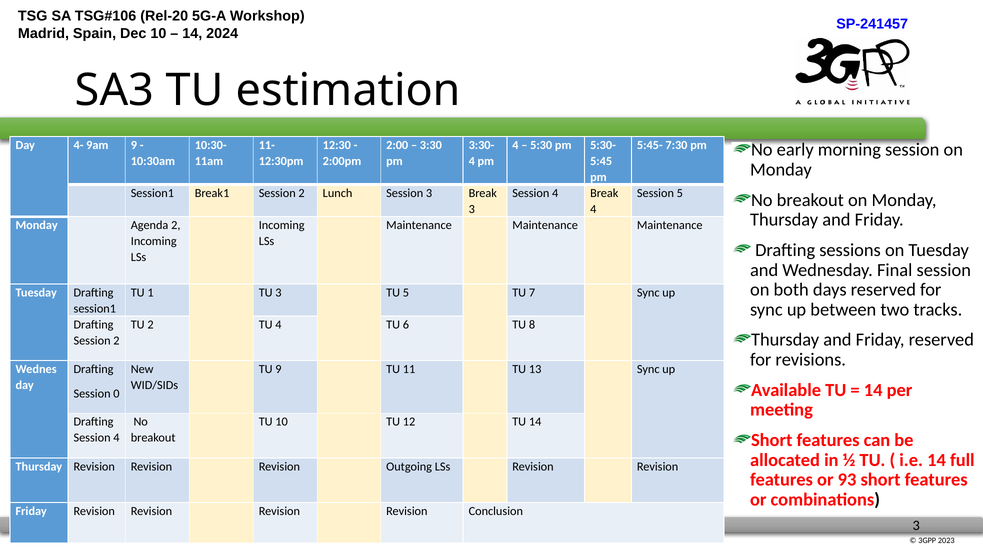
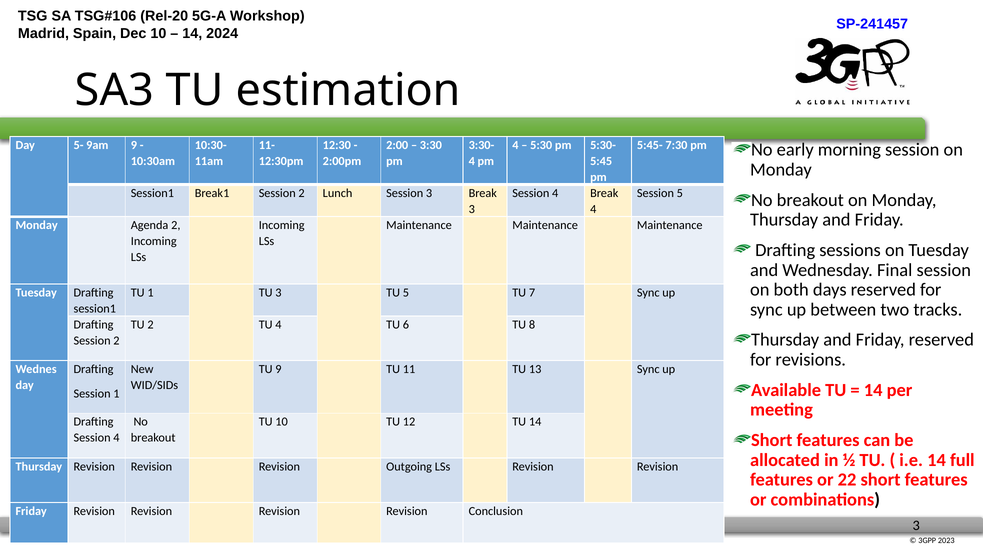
4-: 4- -> 5-
Session 0: 0 -> 1
93: 93 -> 22
